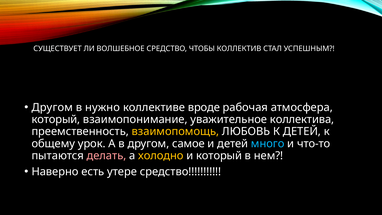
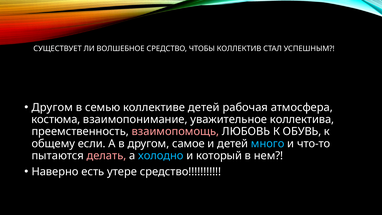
нужно: нужно -> семью
коллективе вроде: вроде -> детей
который at (56, 119): который -> костюма
взаимопомощь colour: yellow -> pink
К ДЕТЕЙ: ДЕТЕЙ -> ОБУВЬ
урок: урок -> если
холодно colour: yellow -> light blue
